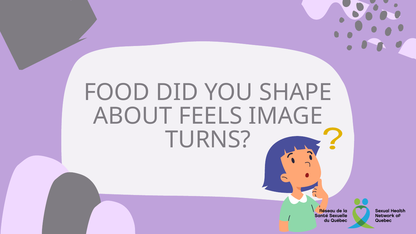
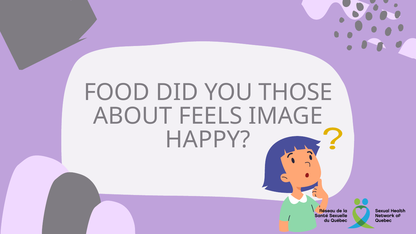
SHAPE: SHAPE -> THOSE
TURNS: TURNS -> HAPPY
